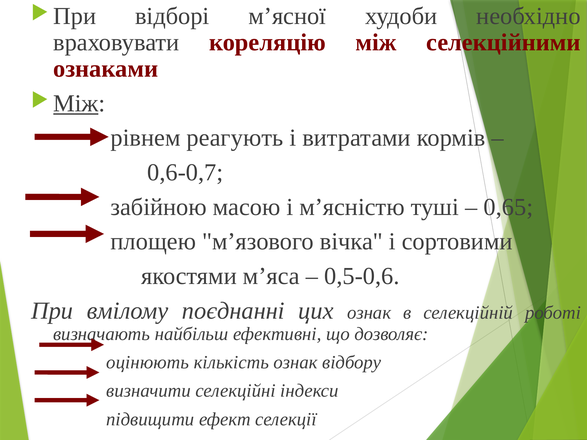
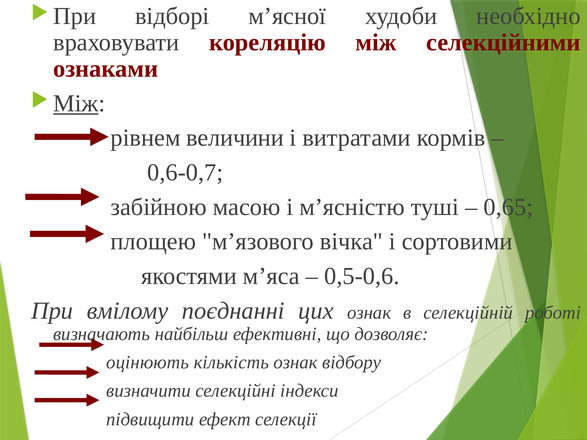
реагують: реагують -> величини
